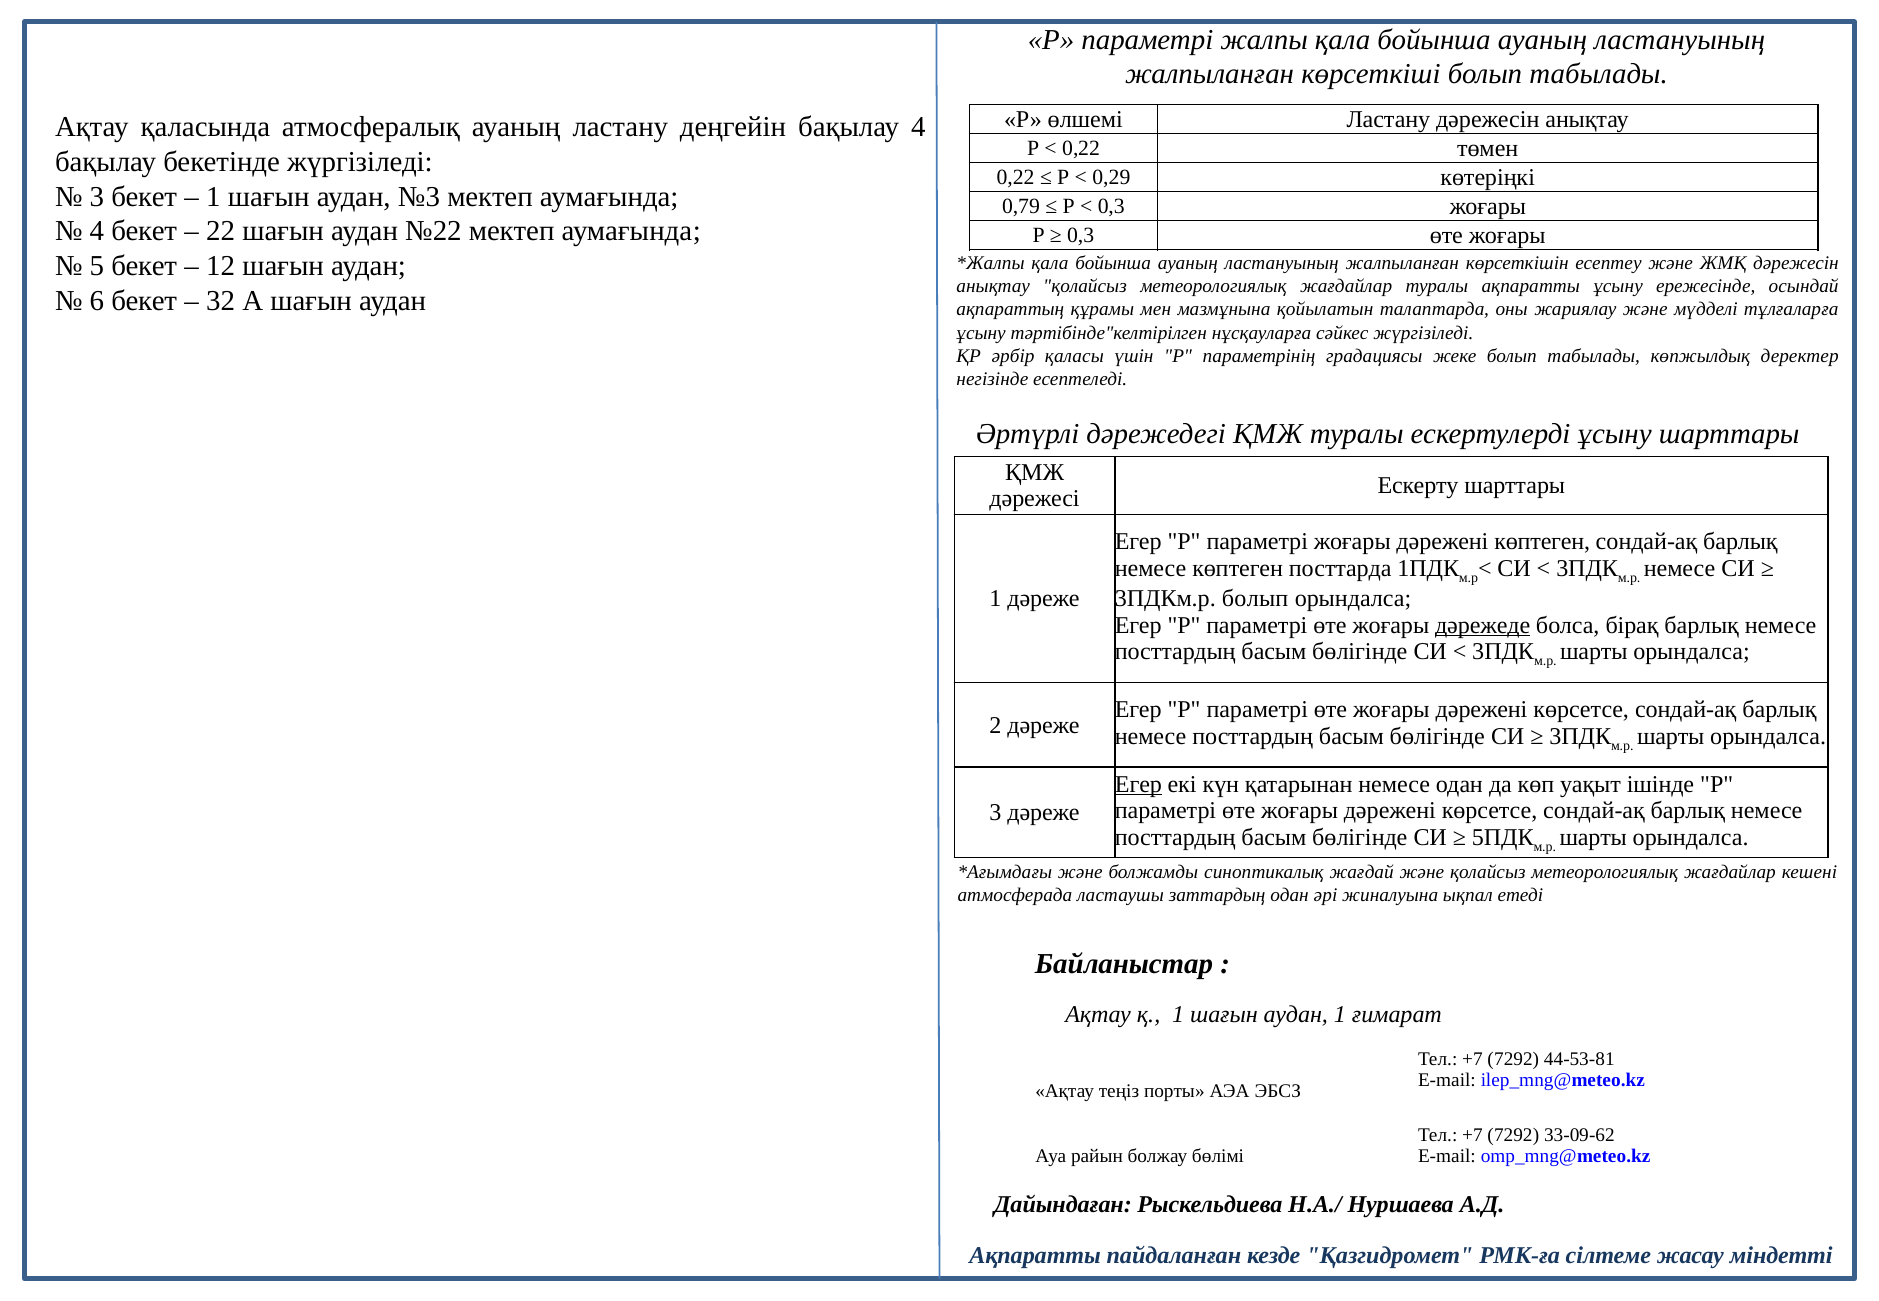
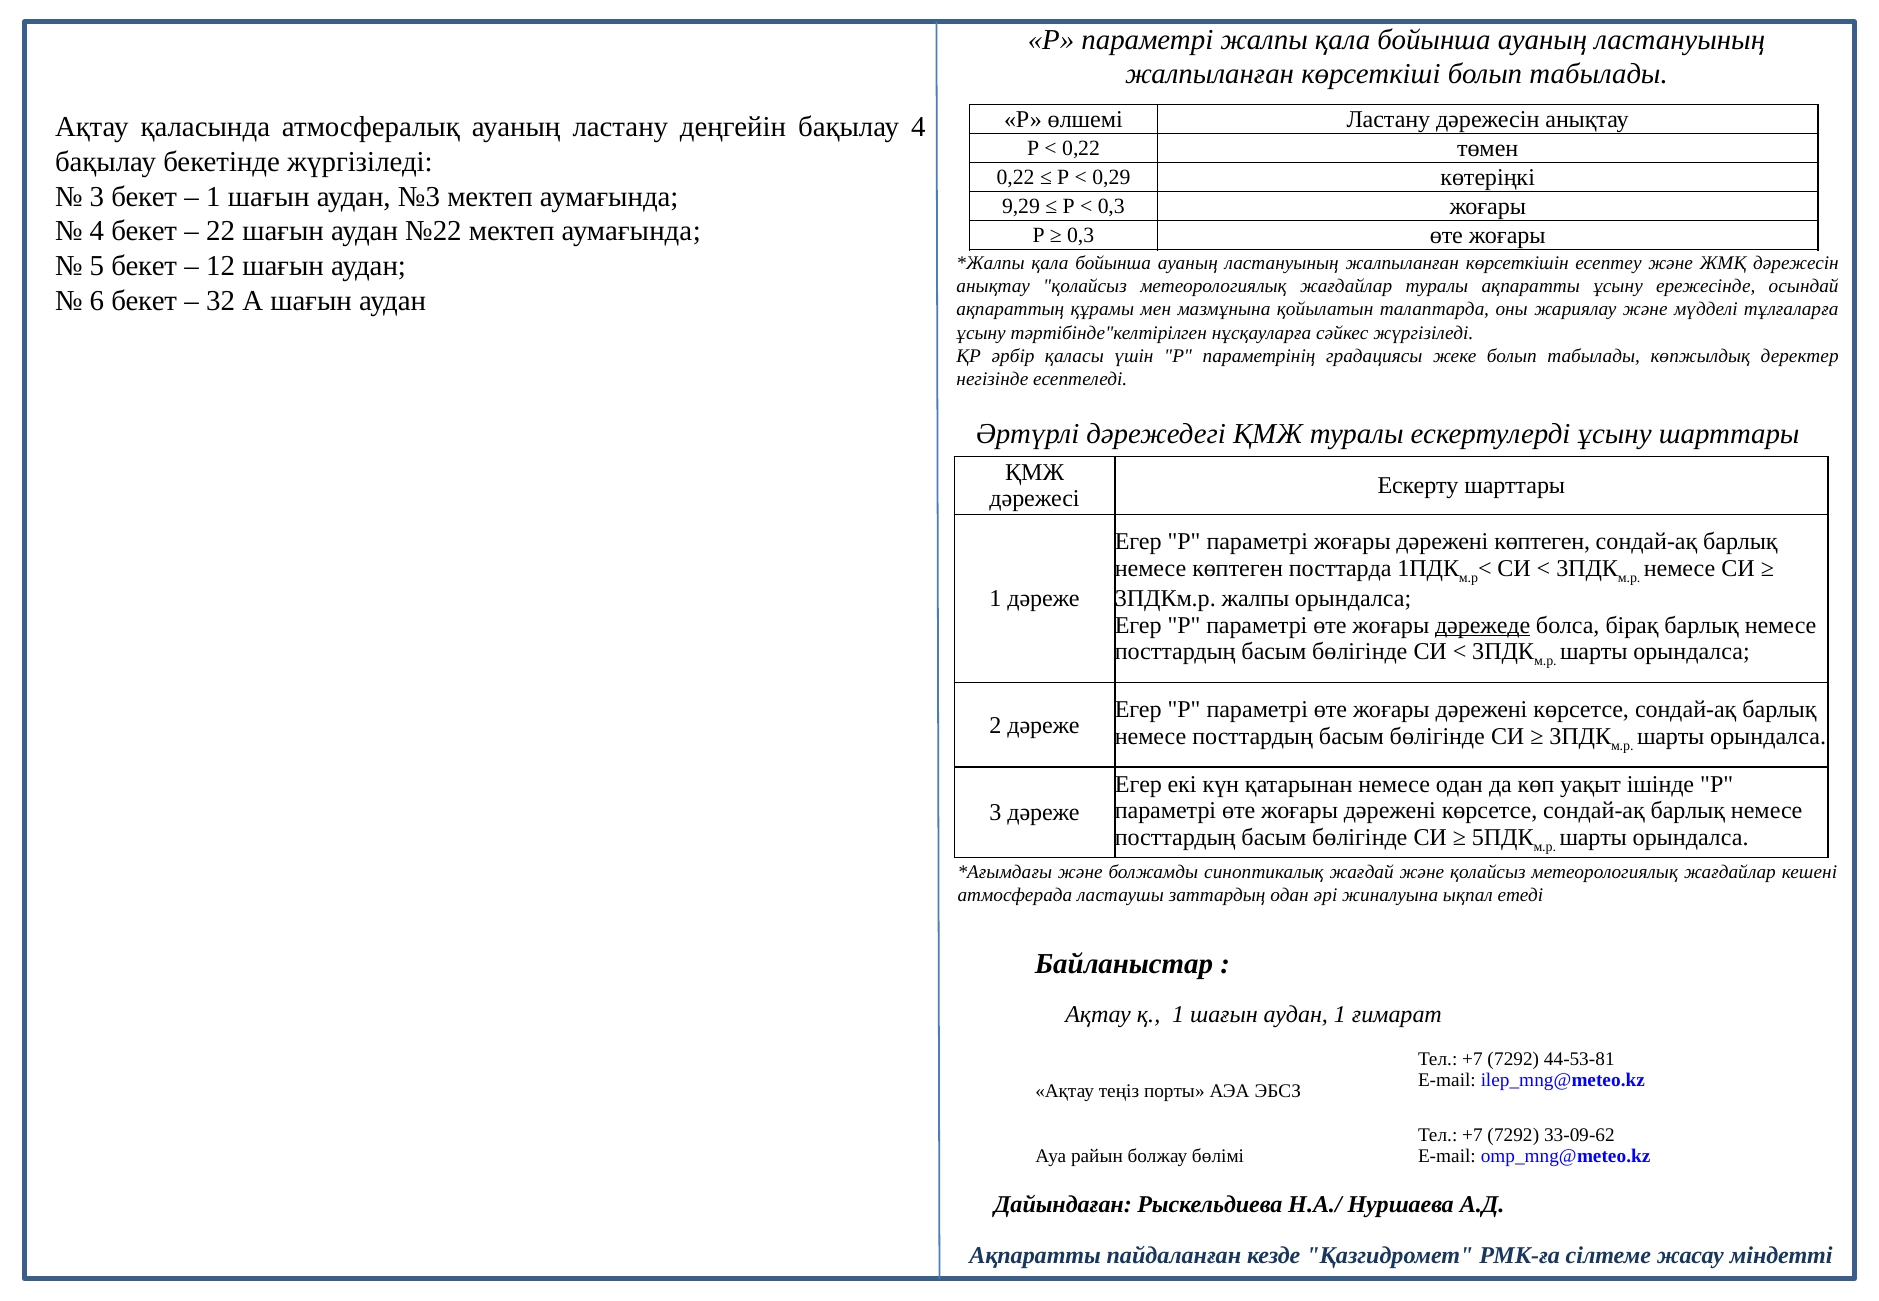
0,79: 0,79 -> 9,29
3ПДКм.р болып: болып -> жалпы
Егер at (1138, 784) underline: present -> none
